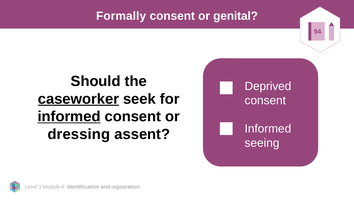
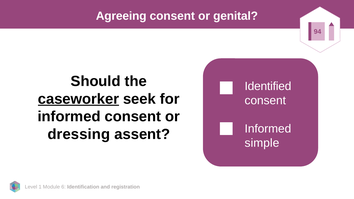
Formally: Formally -> Agreeing
Deprived: Deprived -> Identified
informed at (69, 117) underline: present -> none
seeing: seeing -> simple
